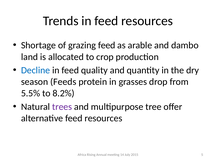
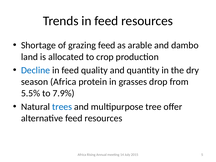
season Feeds: Feeds -> Africa
8.2%: 8.2% -> 7.9%
trees colour: purple -> blue
